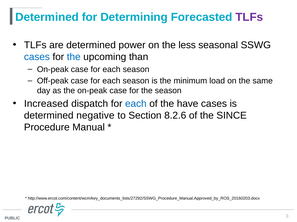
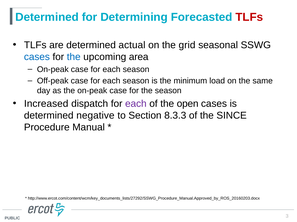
TLFs at (249, 17) colour: purple -> red
power: power -> actual
less: less -> grid
than: than -> area
each at (136, 104) colour: blue -> purple
have: have -> open
8.2.6: 8.2.6 -> 8.3.3
